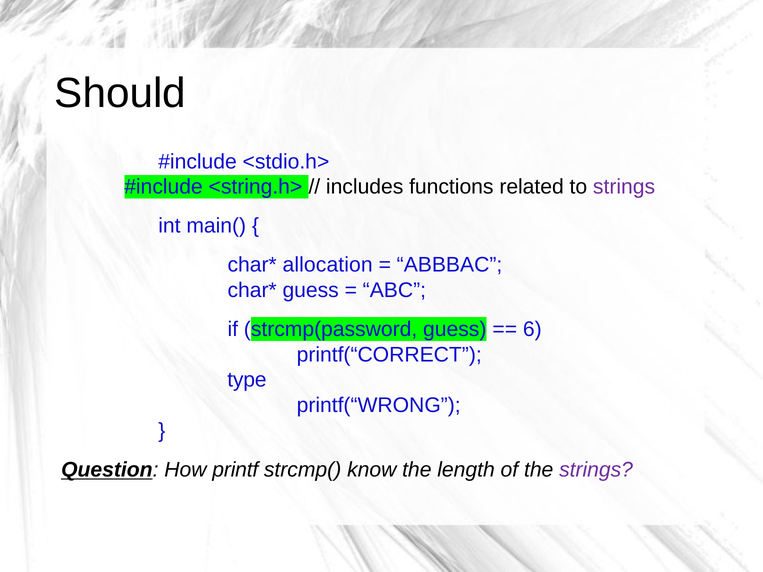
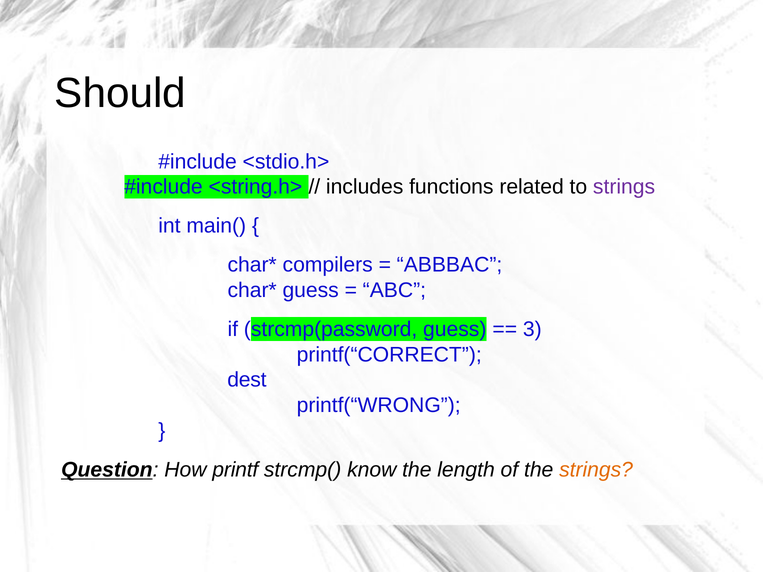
allocation: allocation -> compilers
6: 6 -> 3
type: type -> dest
strings at (596, 470) colour: purple -> orange
